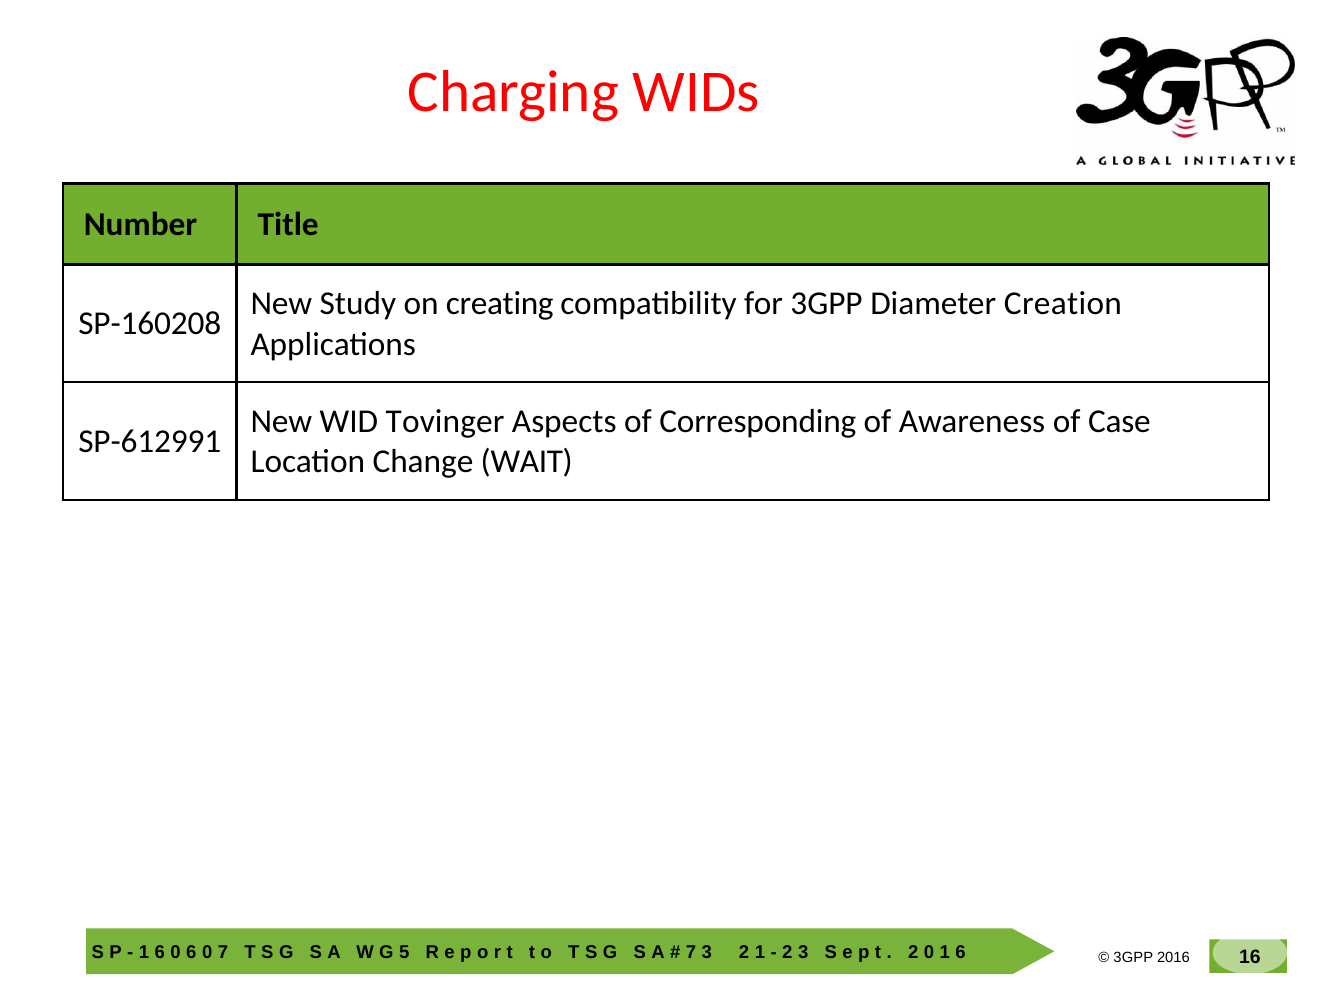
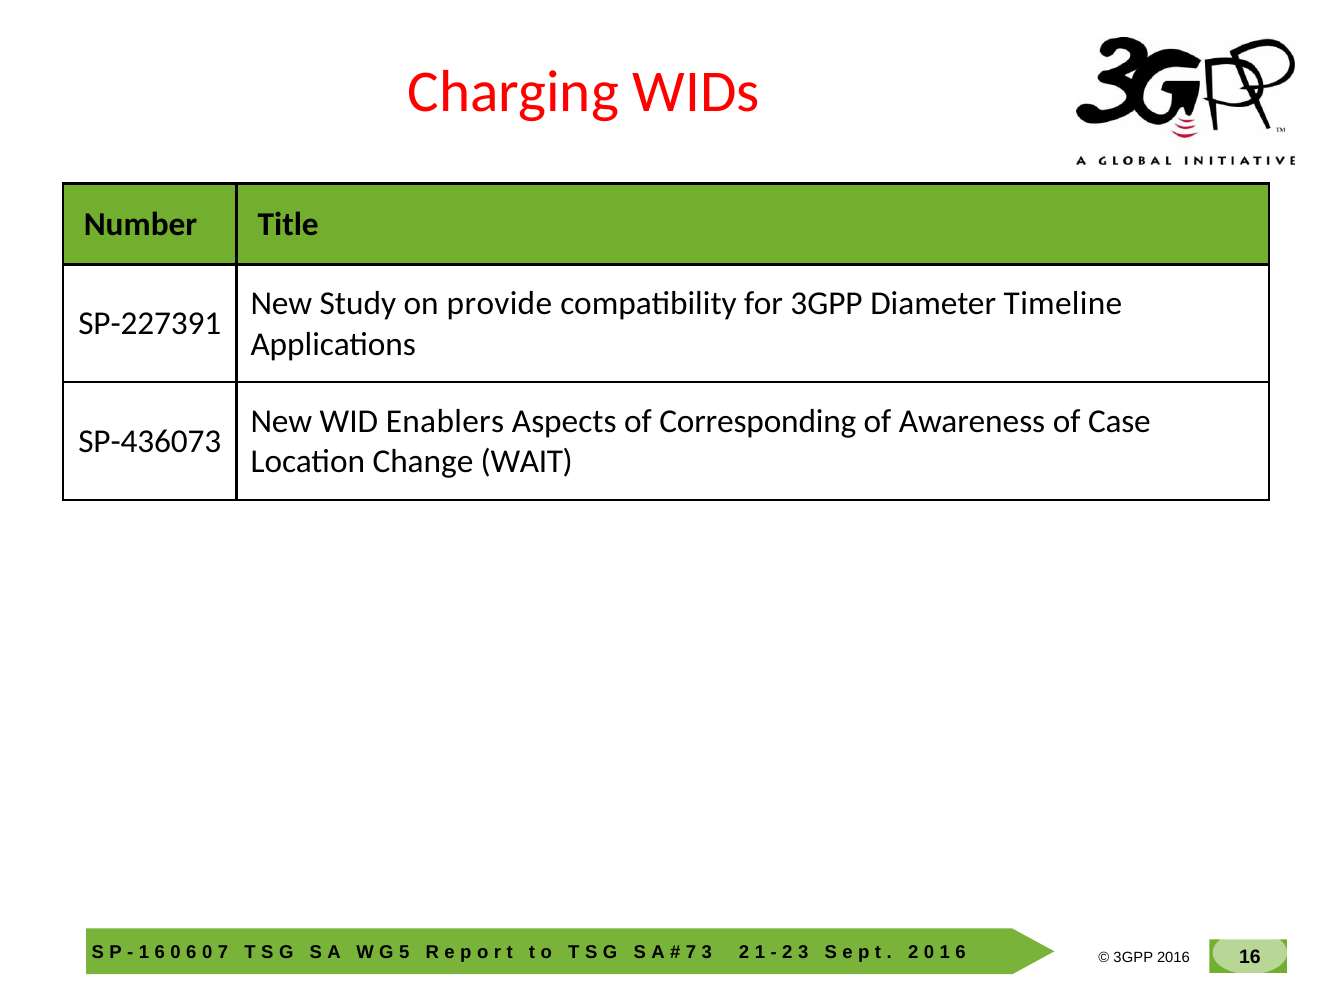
creating: creating -> provide
Creation: Creation -> Timeline
SP-160208: SP-160208 -> SP-227391
Tovinger: Tovinger -> Enablers
SP-612991: SP-612991 -> SP-436073
